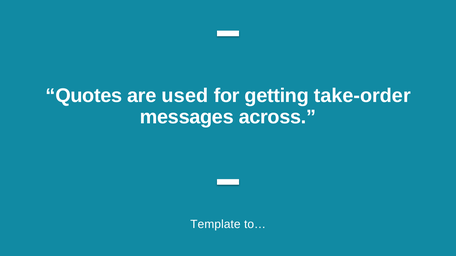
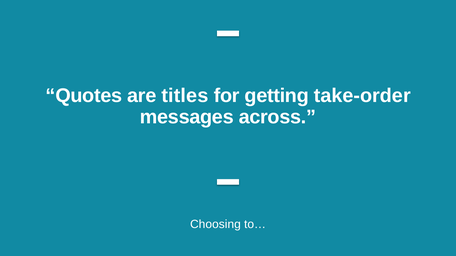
used: used -> titles
Template: Template -> Choosing
